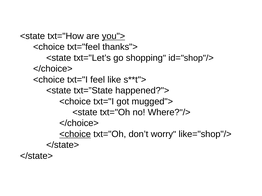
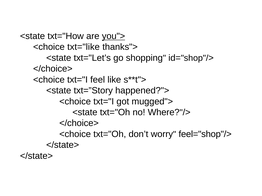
txt="feel: txt="feel -> txt="like
txt=”State: txt=”State -> txt=”Story
<choice at (75, 134) underline: present -> none
like="shop"/>: like="shop"/> -> feel="shop"/>
